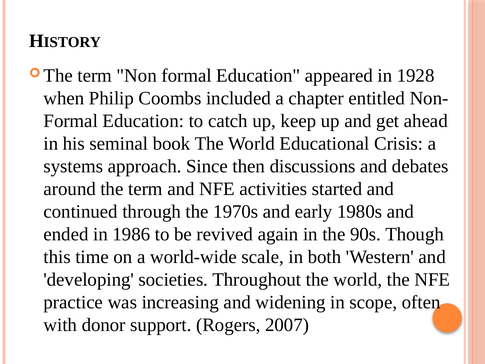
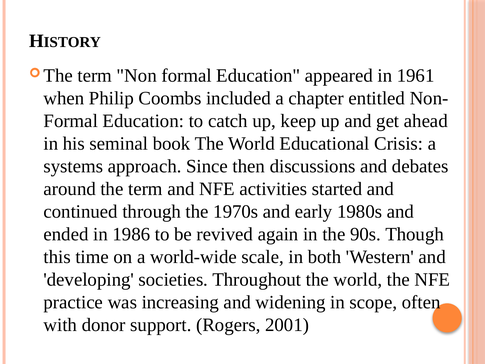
1928: 1928 -> 1961
2007: 2007 -> 2001
